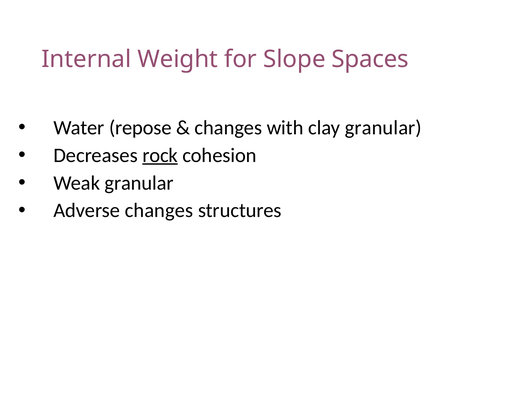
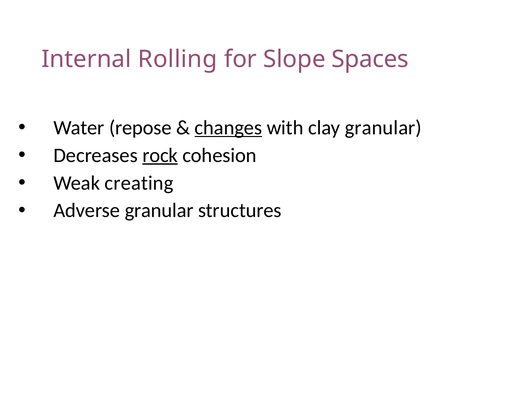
Weight: Weight -> Rolling
changes at (228, 128) underline: none -> present
Weak granular: granular -> creating
Adverse changes: changes -> granular
